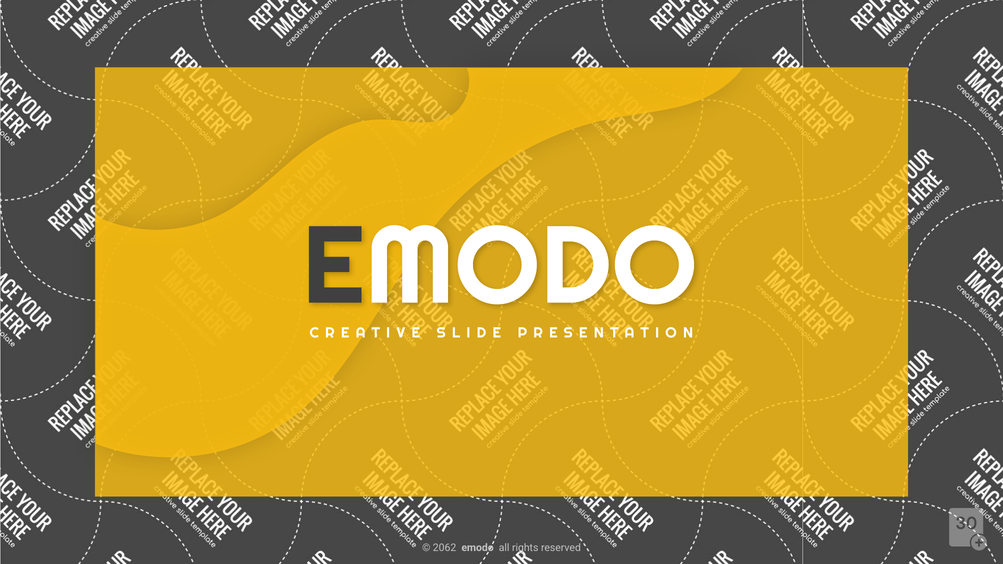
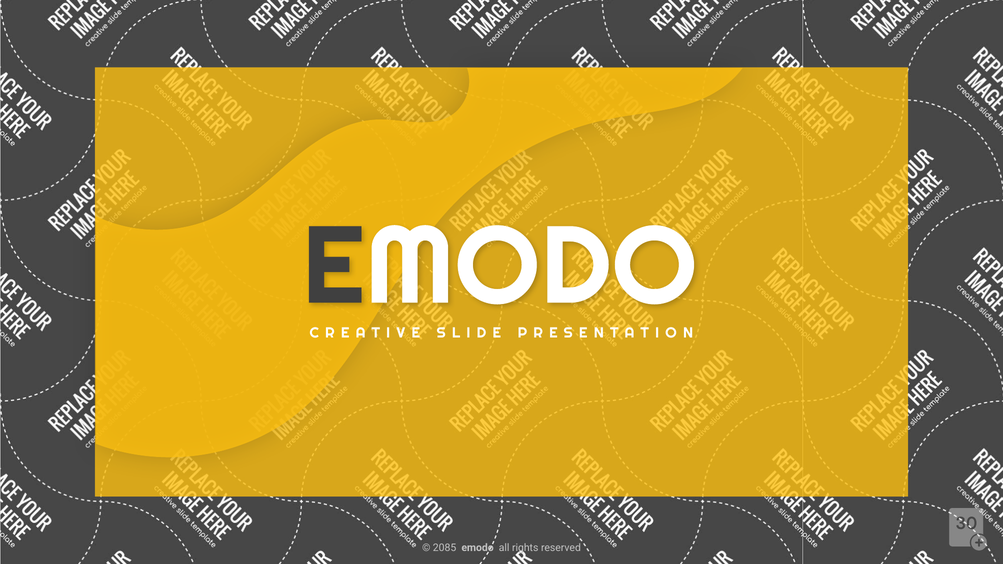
2062: 2062 -> 2085
